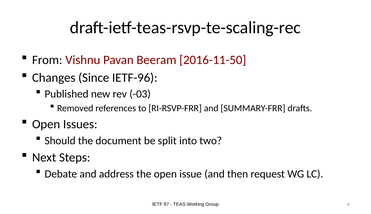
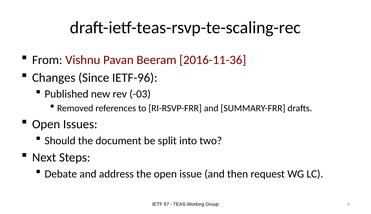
2016-11-50: 2016-11-50 -> 2016-11-36
